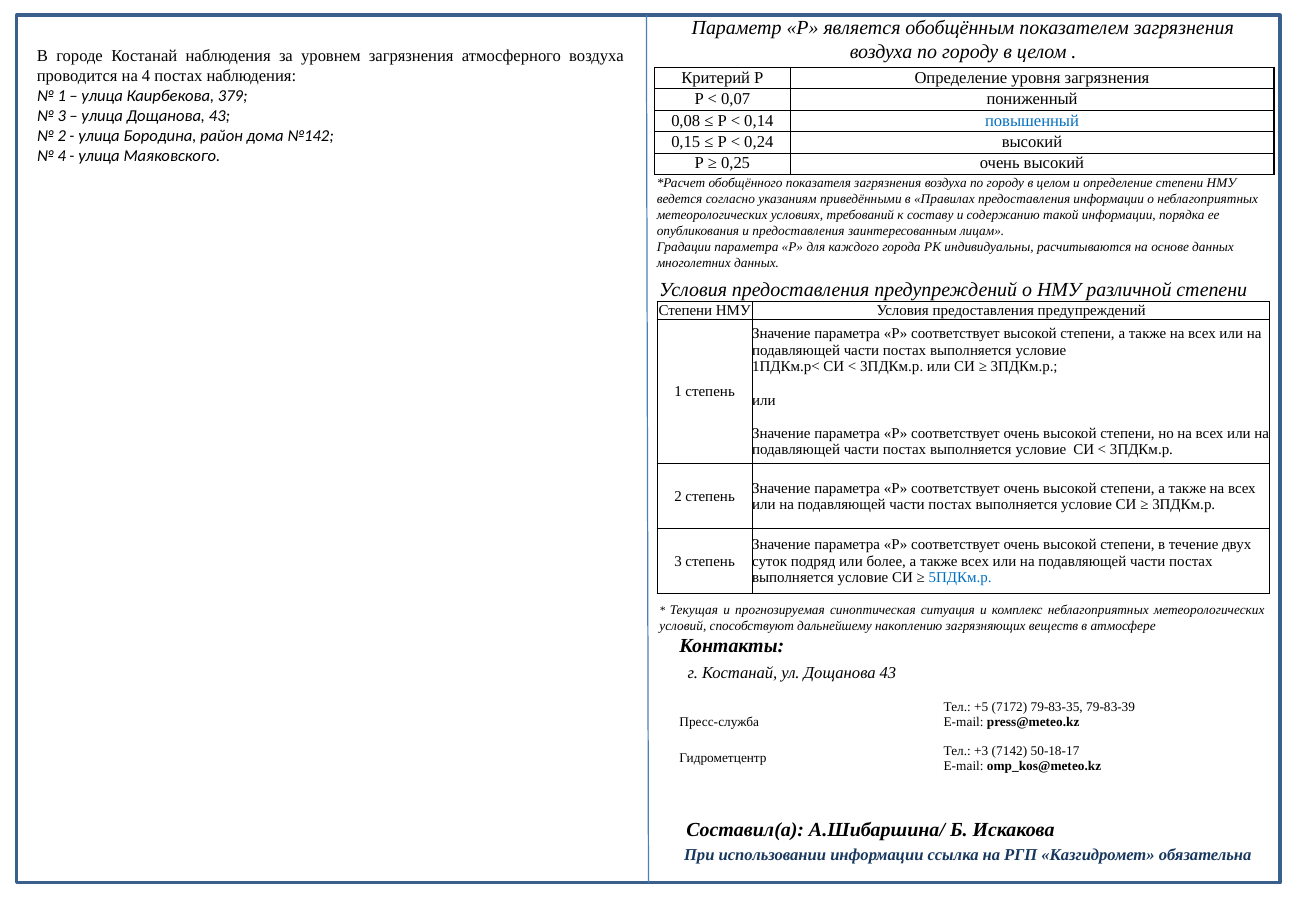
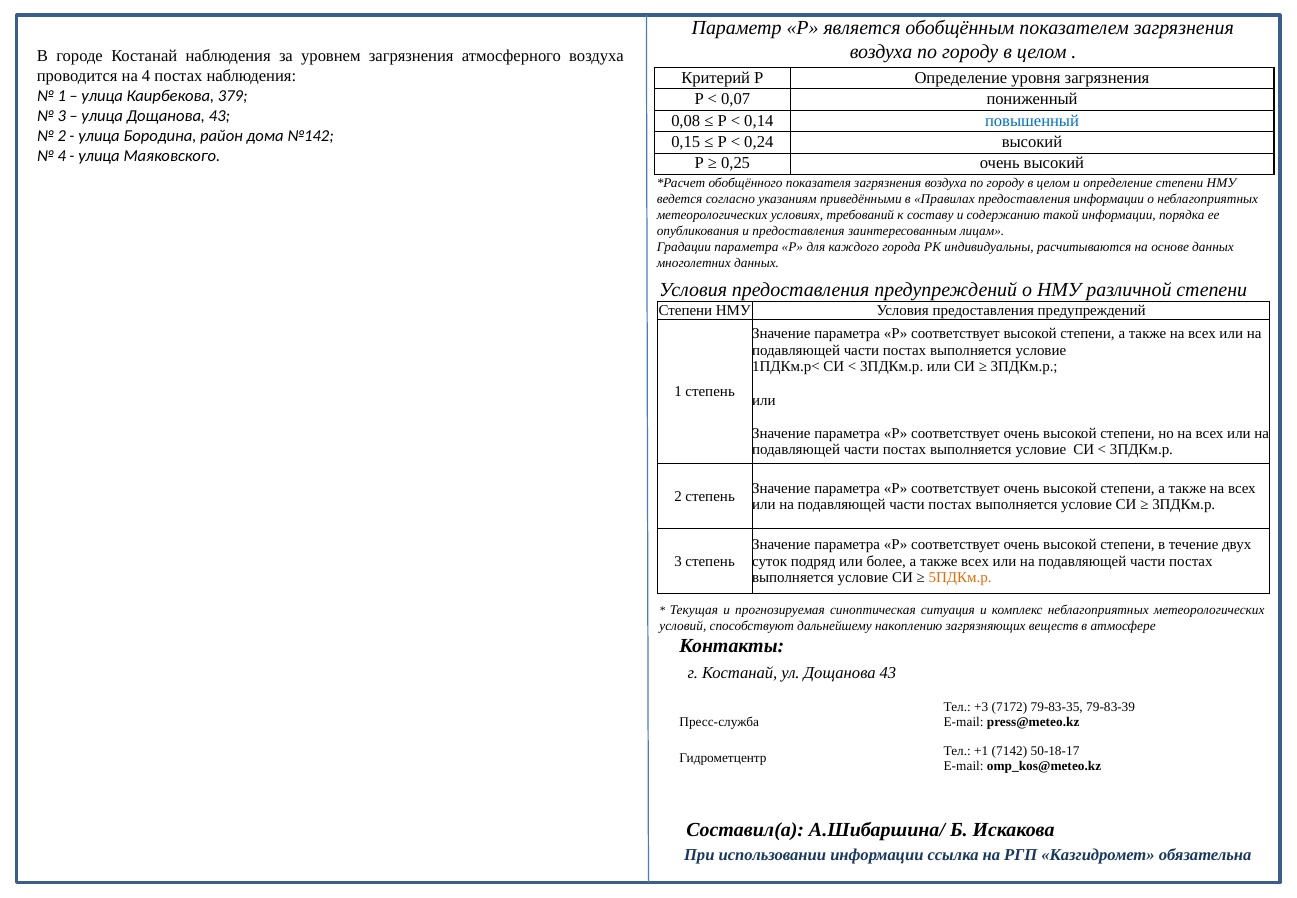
5ПДКм.р colour: blue -> orange
+5: +5 -> +3
+3: +3 -> +1
